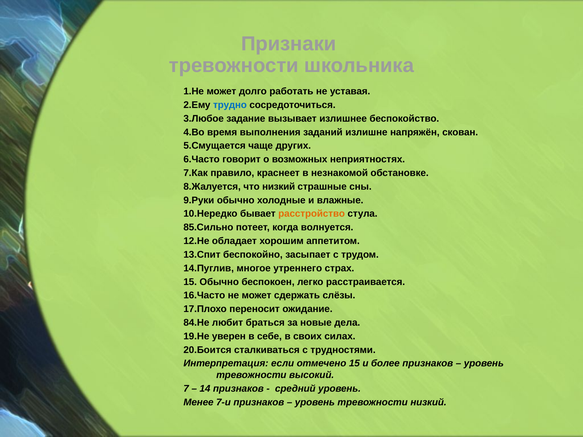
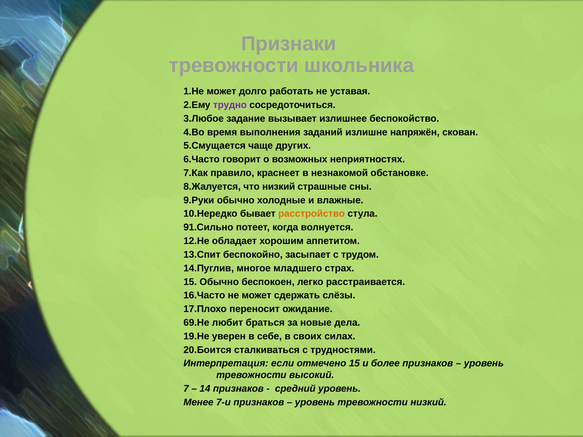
трудно colour: blue -> purple
85.Сильно: 85.Сильно -> 91.Сильно
утреннего: утреннего -> младшего
84.Не: 84.Не -> 69.Не
